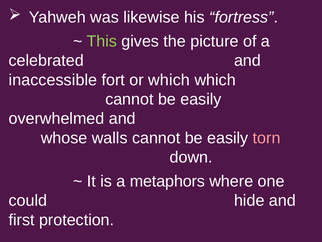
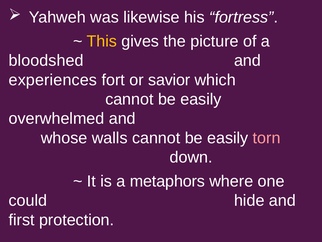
This colour: light green -> yellow
celebrated: celebrated -> bloodshed
inaccessible: inaccessible -> experiences
or which: which -> savior
